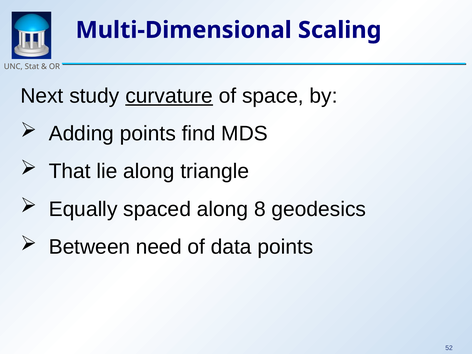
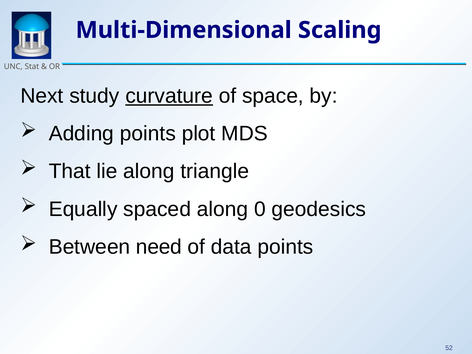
find: find -> plot
8: 8 -> 0
